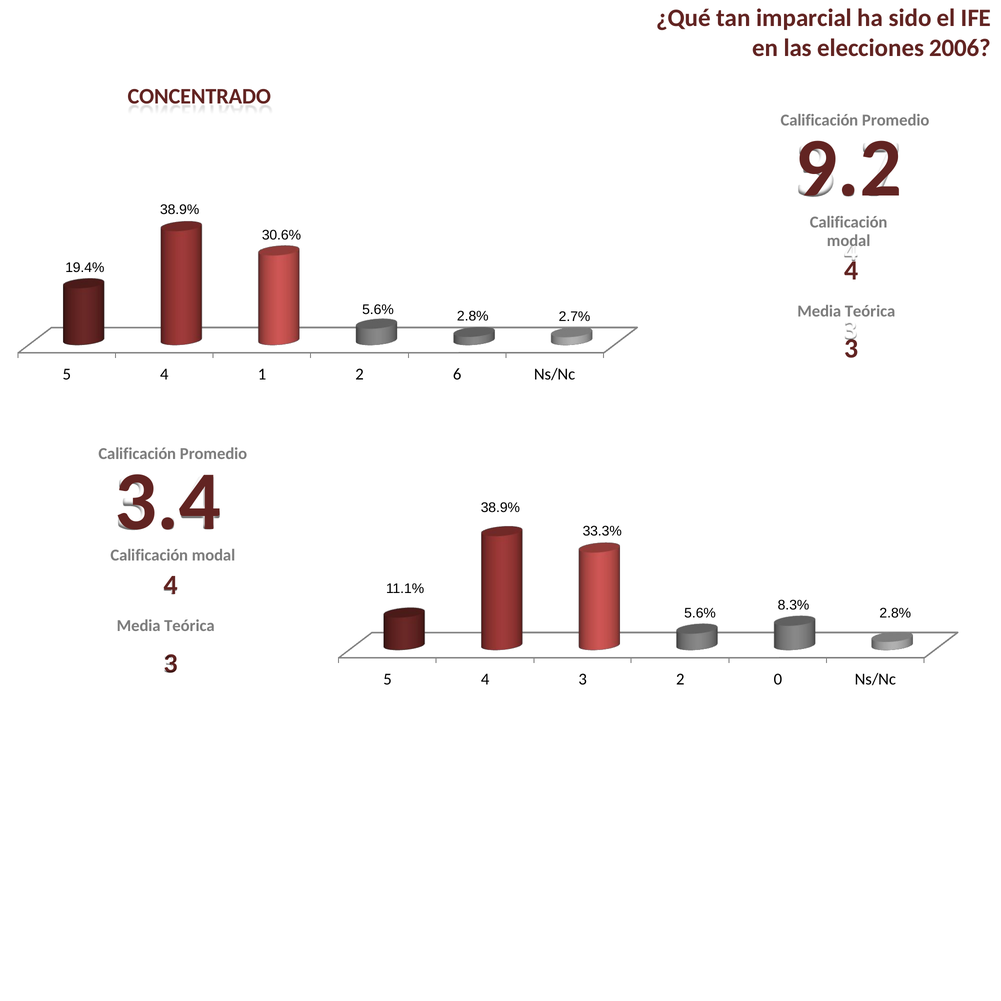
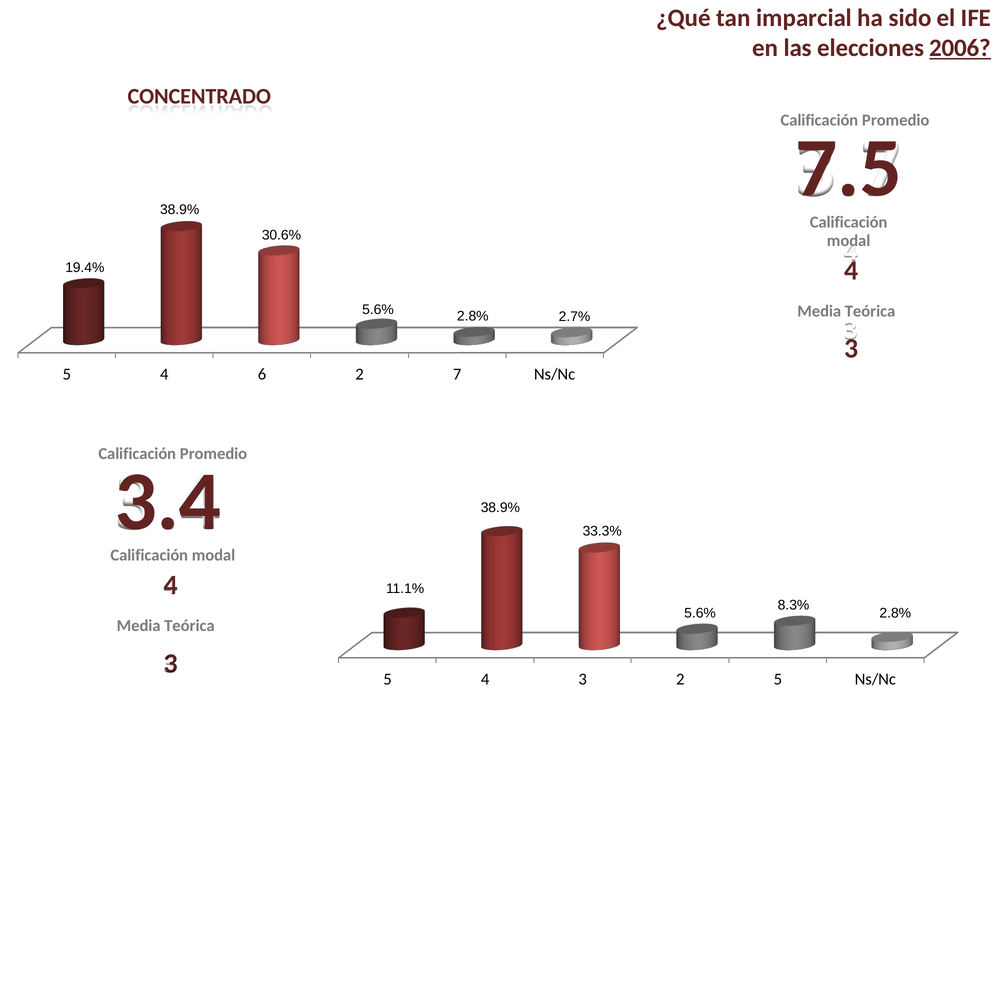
2006 underline: none -> present
9.2: 9.2 -> 7.5
1: 1 -> 6
6: 6 -> 7
2 0: 0 -> 5
